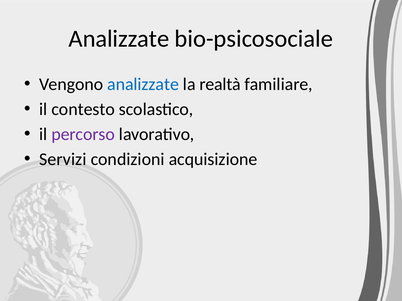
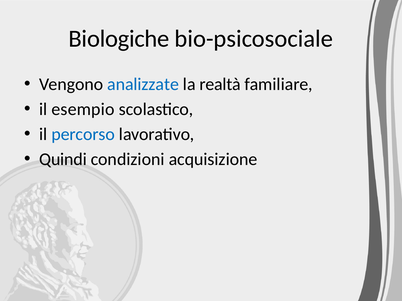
Analizzate at (119, 39): Analizzate -> Biologiche
contesto: contesto -> esempio
percorso colour: purple -> blue
Servizi: Servizi -> Quindi
